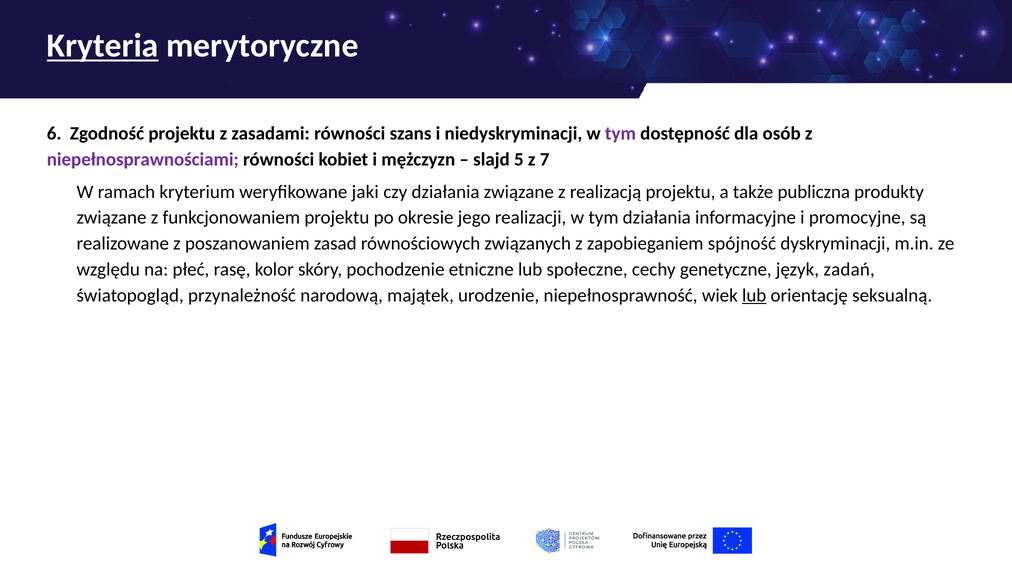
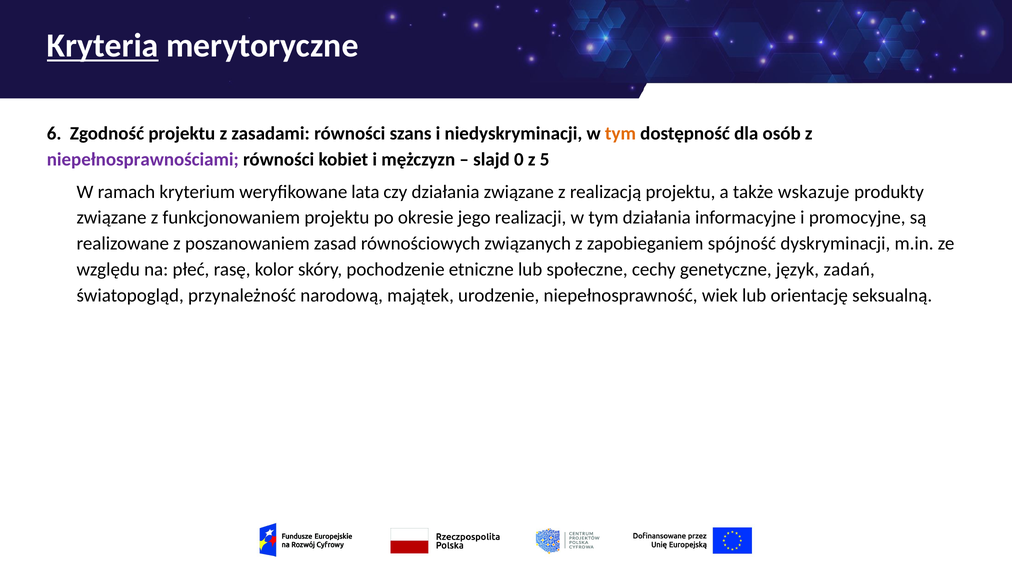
tym at (620, 134) colour: purple -> orange
5: 5 -> 0
7: 7 -> 5
jaki: jaki -> lata
publiczna: publiczna -> wskazuje
lub at (754, 296) underline: present -> none
